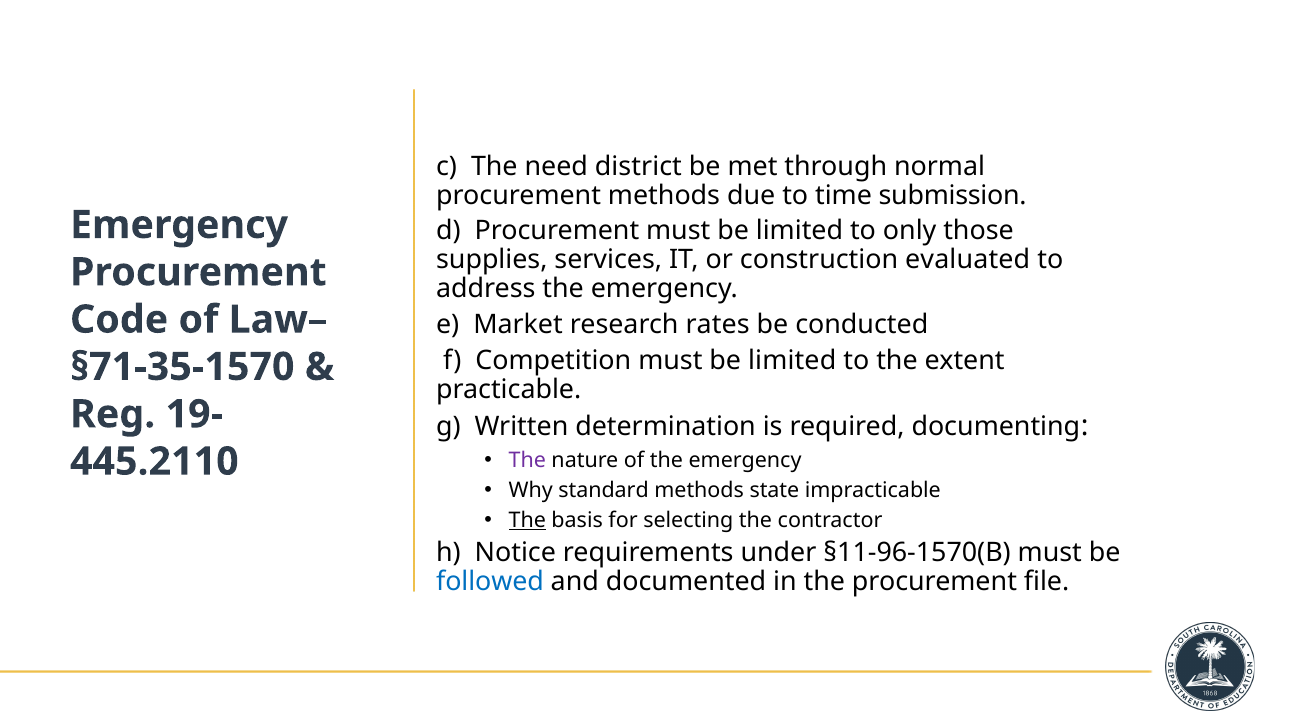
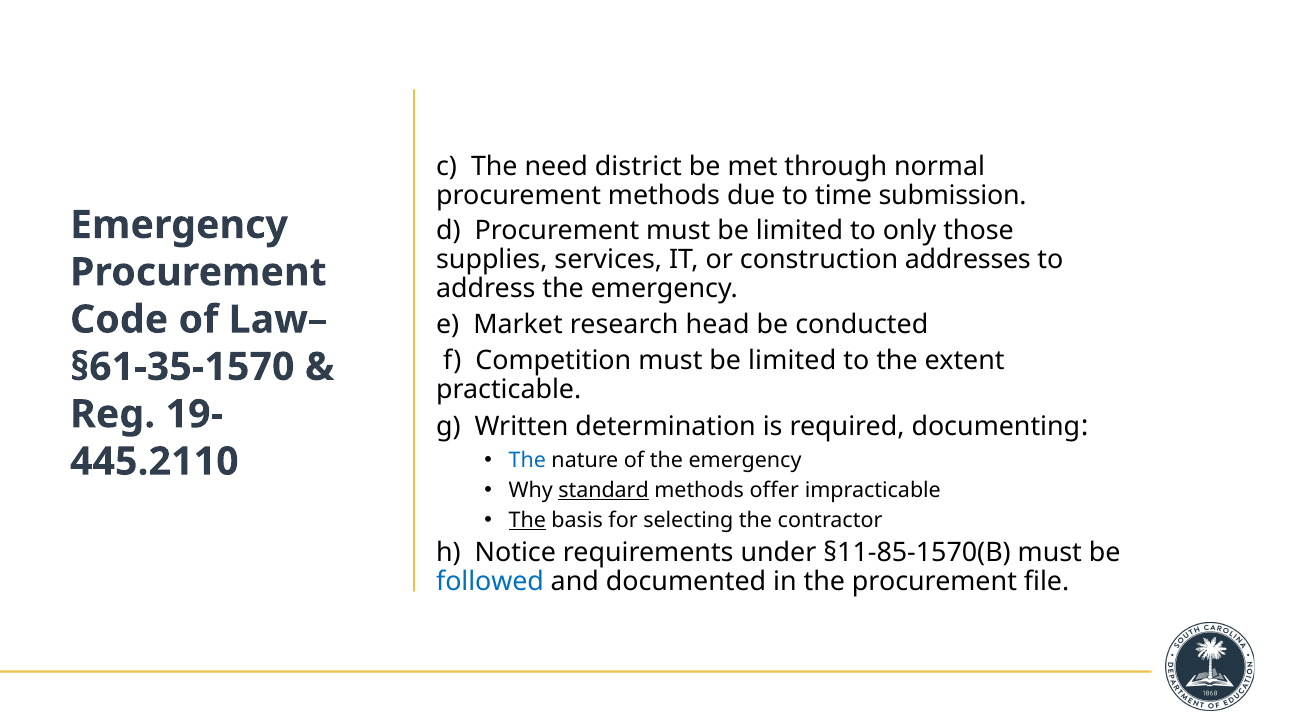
evaluated: evaluated -> addresses
rates: rates -> head
§71-35-1570: §71-35-1570 -> §61-35-1570
The at (527, 460) colour: purple -> blue
standard underline: none -> present
state: state -> offer
§11-96-1570(B: §11-96-1570(B -> §11-85-1570(B
